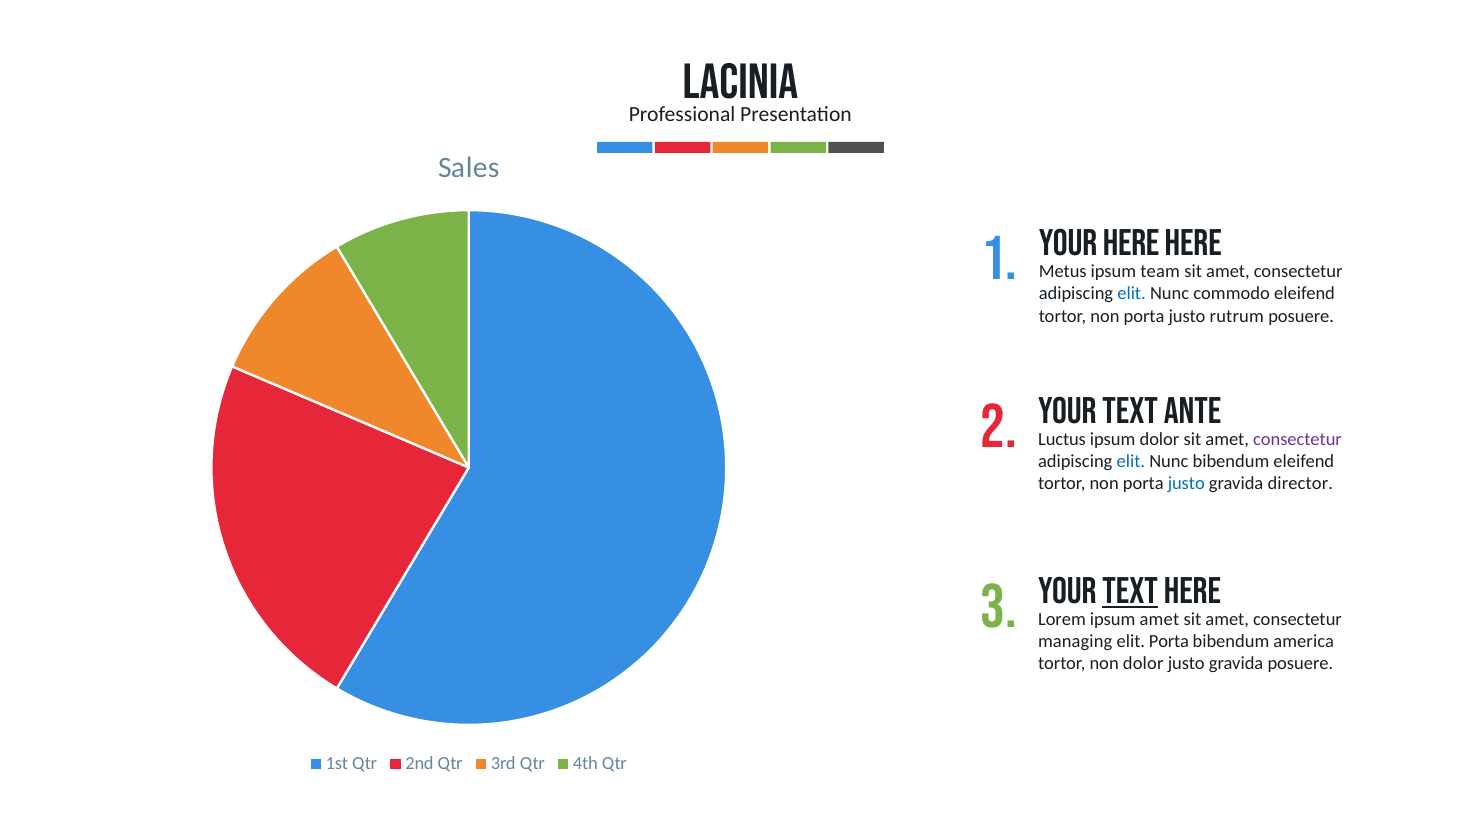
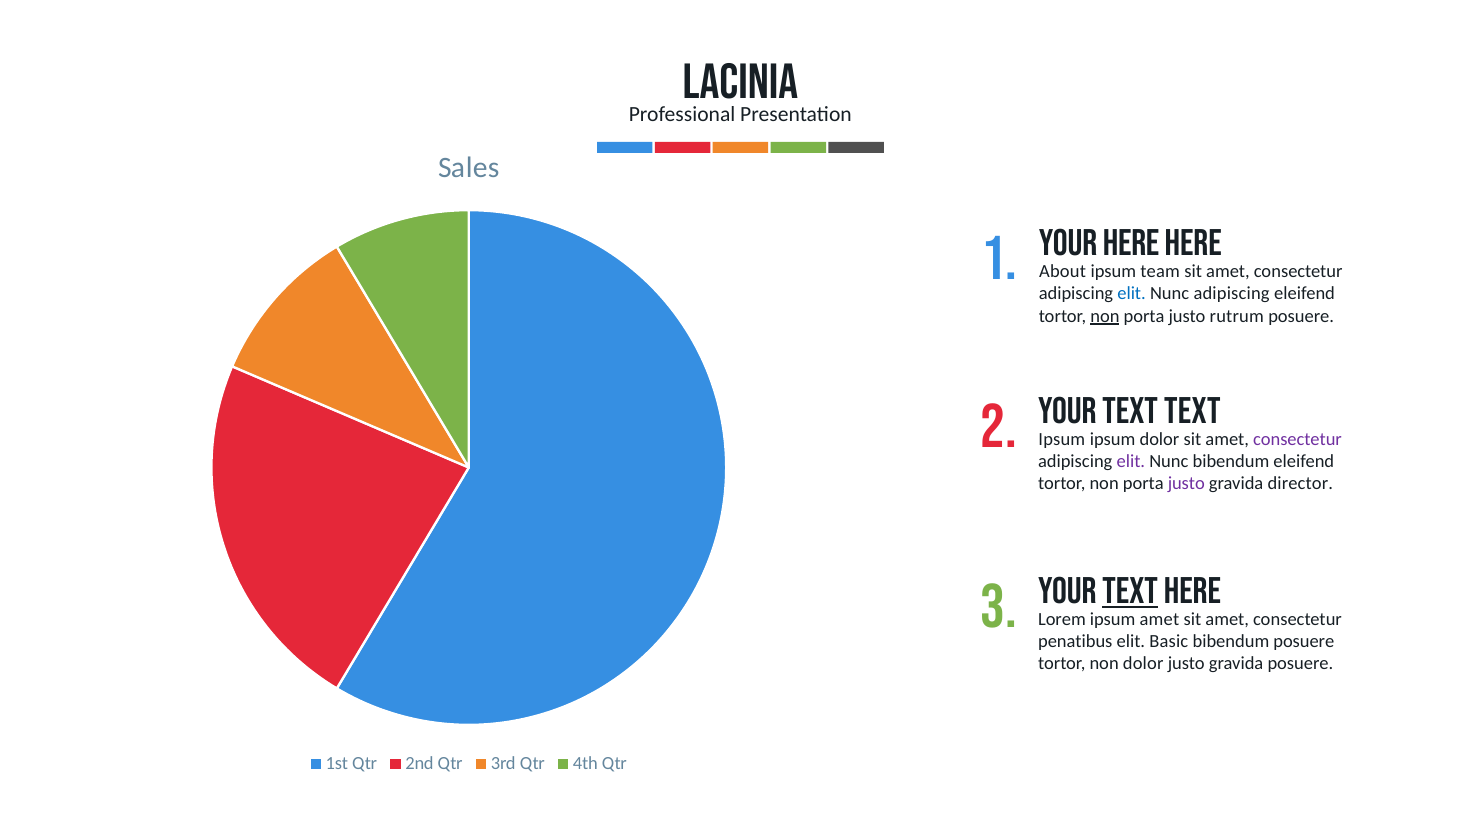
Metus: Metus -> About
Nunc commodo: commodo -> adipiscing
non at (1105, 316) underline: none -> present
text ante: ante -> text
Luctus at (1062, 439): Luctus -> Ipsum
elit at (1131, 461) colour: blue -> purple
justo at (1186, 484) colour: blue -> purple
managing: managing -> penatibus
elit Porta: Porta -> Basic
bibendum america: america -> posuere
